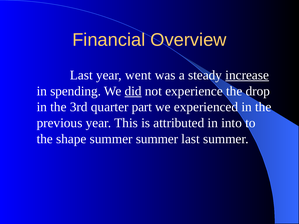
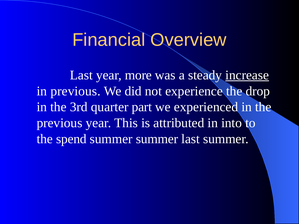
went: went -> more
in spending: spending -> previous
did underline: present -> none
shape: shape -> spend
